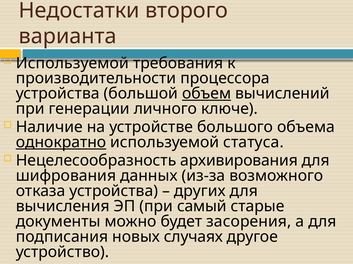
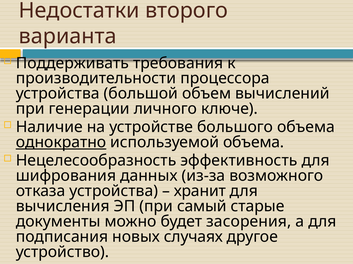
Используемой at (72, 63): Используемой -> Поддерживать
объем underline: present -> none
используемой статуса: статуса -> объема
архивирования: архивирования -> эффективность
других: других -> хранит
